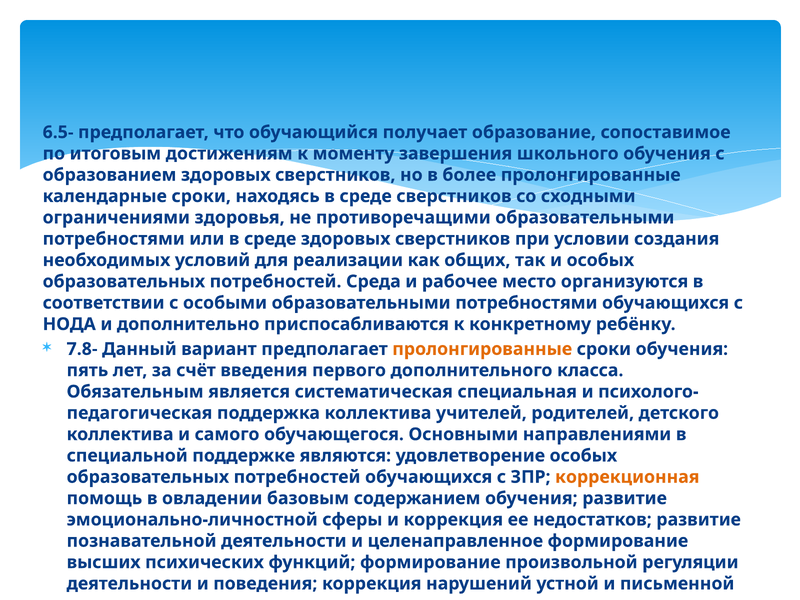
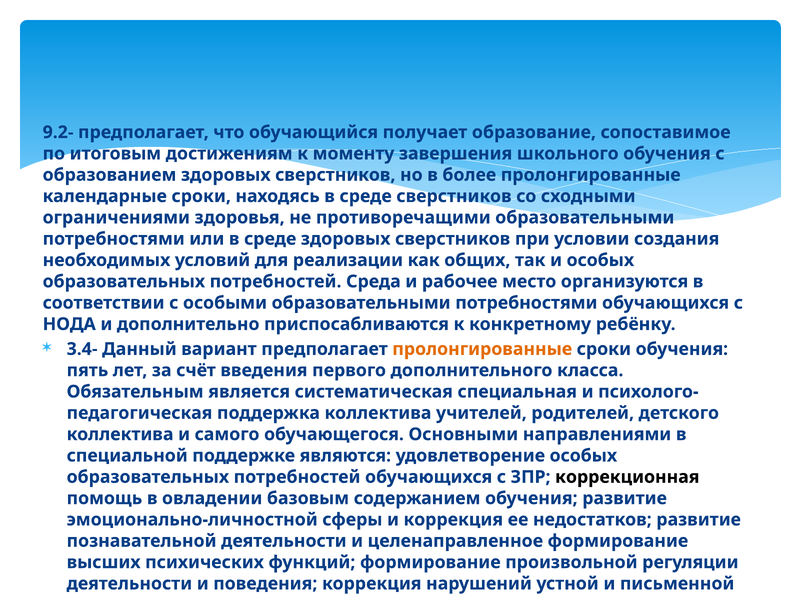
6.5-: 6.5- -> 9.2-
7.8-: 7.8- -> 3.4-
коррекционная colour: orange -> black
